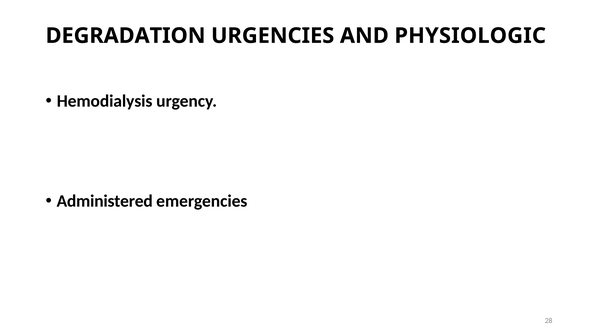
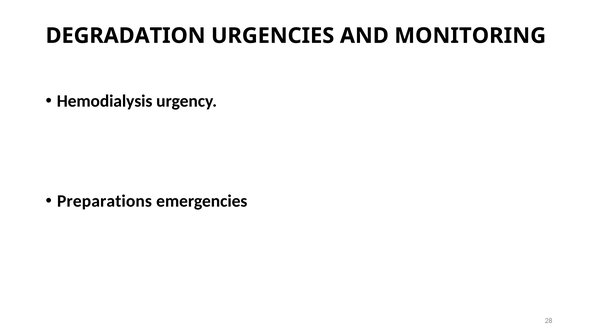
PHYSIOLOGIC: PHYSIOLOGIC -> MONITORING
Administered: Administered -> Preparations
